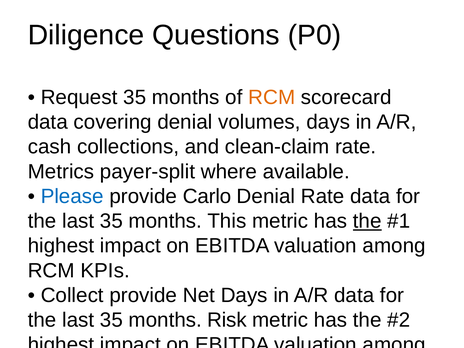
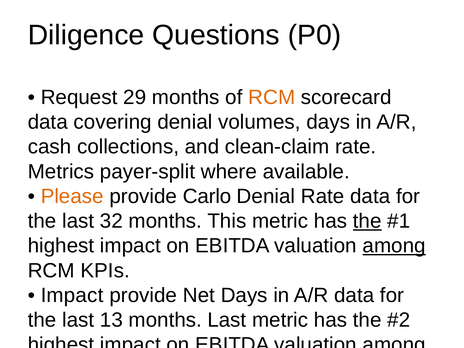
Request 35: 35 -> 29
Please at (72, 196) colour: blue -> orange
35 at (111, 221): 35 -> 32
among at (394, 246) underline: none -> present
Collect at (72, 295): Collect -> Impact
35 at (111, 320): 35 -> 13
months Risk: Risk -> Last
